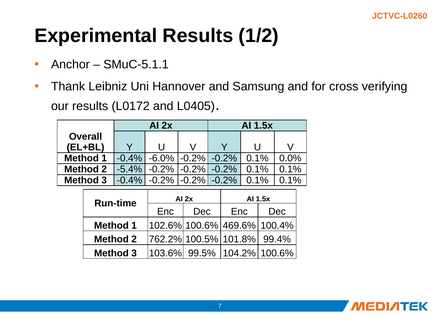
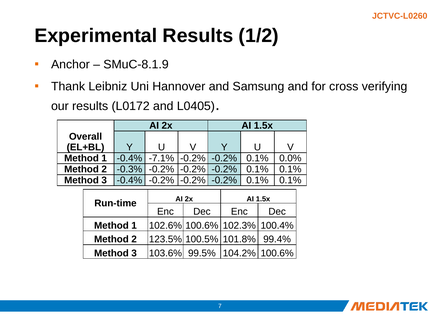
SMuC-5.1.1: SMuC-5.1.1 -> SMuC-8.1.9
-6.0%: -6.0% -> -7.1%
-5.4%: -5.4% -> -0.3%
469.6%: 469.6% -> 102.3%
762.2%: 762.2% -> 123.5%
